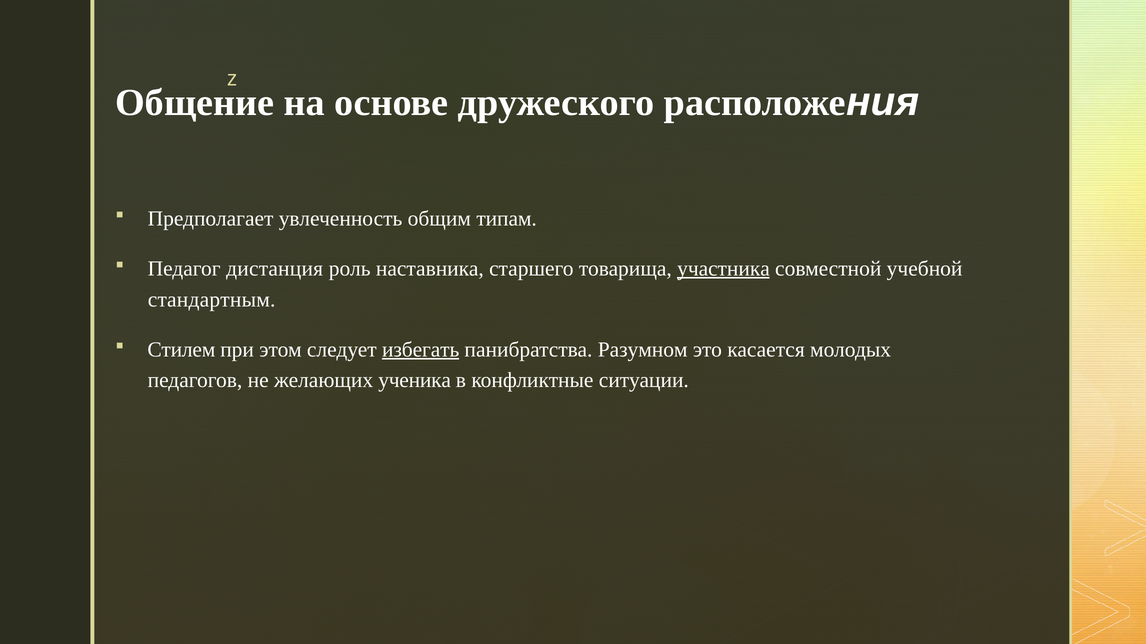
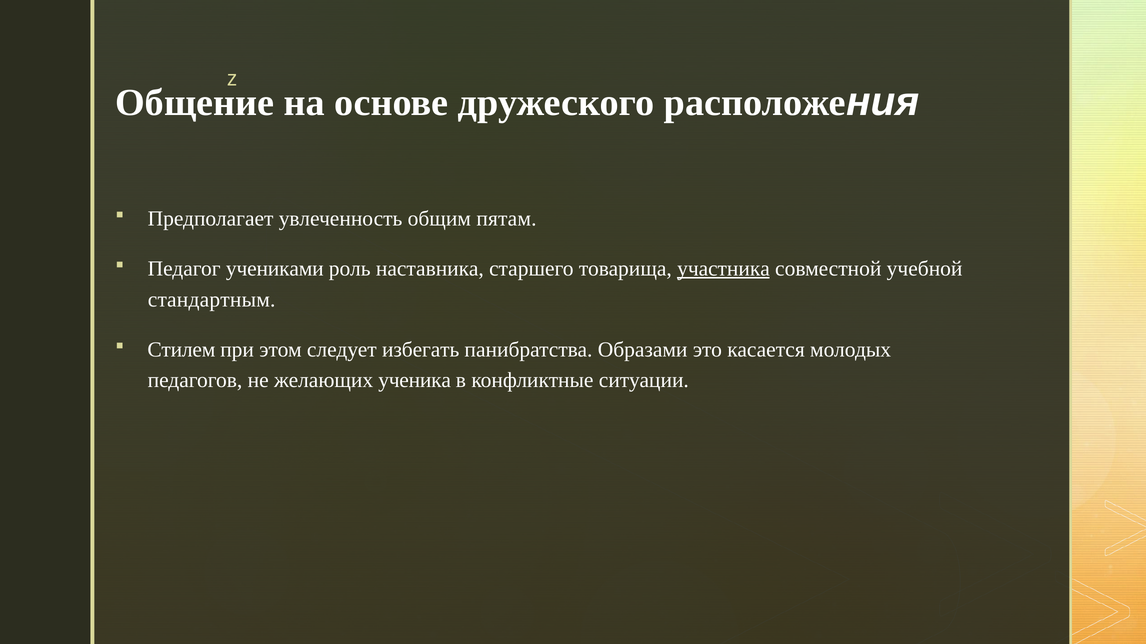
типам: типам -> пятам
дистанция: дистанция -> учениками
избегать underline: present -> none
Разумном: Разумном -> Образами
